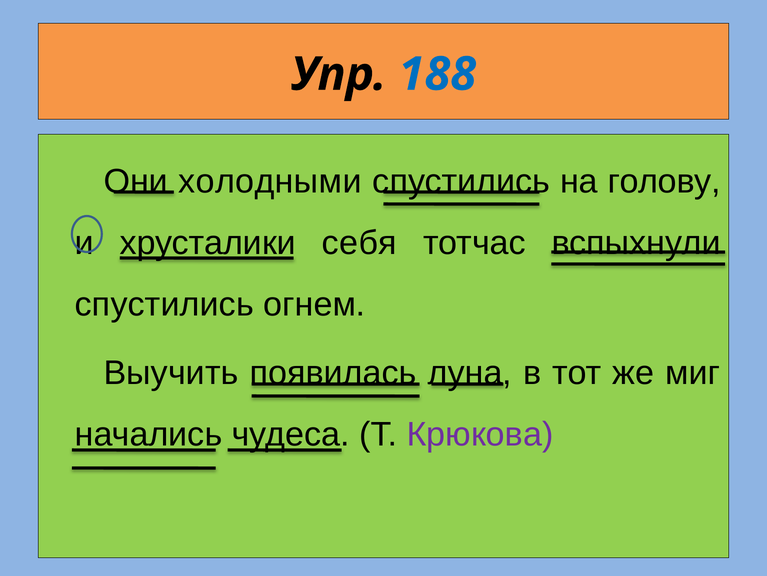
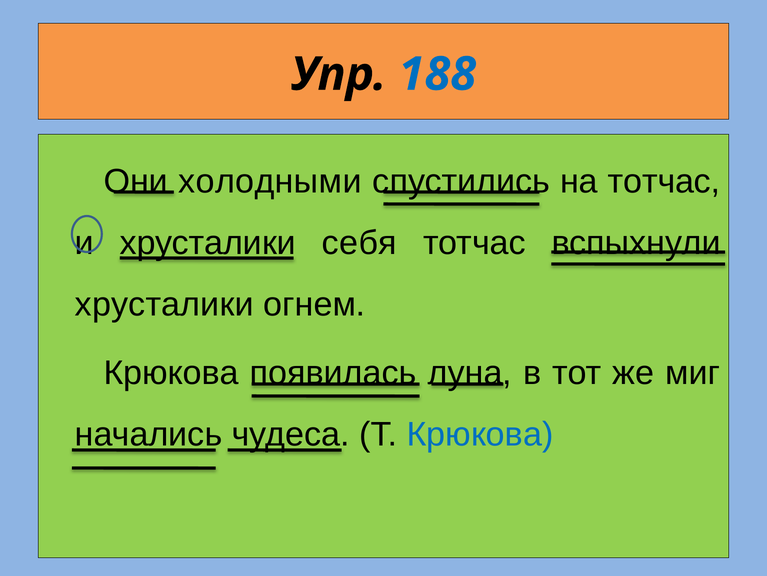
на голову: голову -> тотчас
спустились at (164, 304): спустились -> хрусталики
Выучить at (171, 372): Выучить -> Крюкова
Крюкова at (480, 434) colour: purple -> blue
